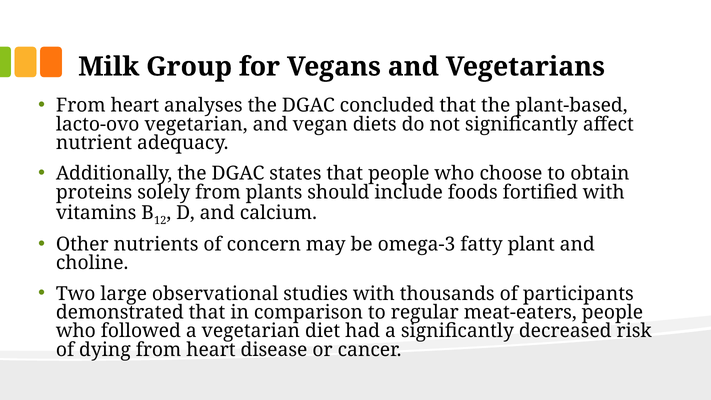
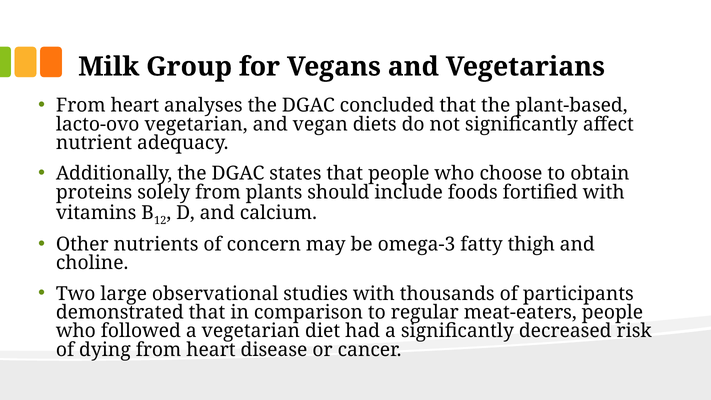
plant: plant -> thigh
